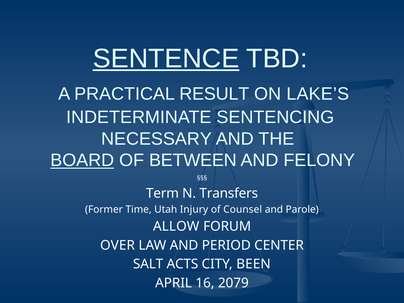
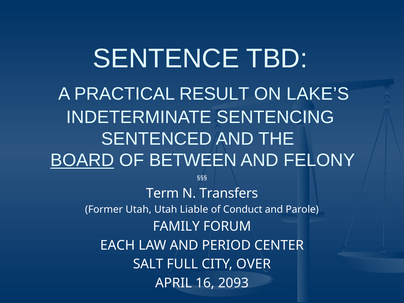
SENTENCE underline: present -> none
NECESSARY: NECESSARY -> SENTENCED
Former Time: Time -> Utah
Injury: Injury -> Liable
Counsel: Counsel -> Conduct
ALLOW: ALLOW -> FAMILY
OVER: OVER -> EACH
ACTS: ACTS -> FULL
BEEN: BEEN -> OVER
2079: 2079 -> 2093
